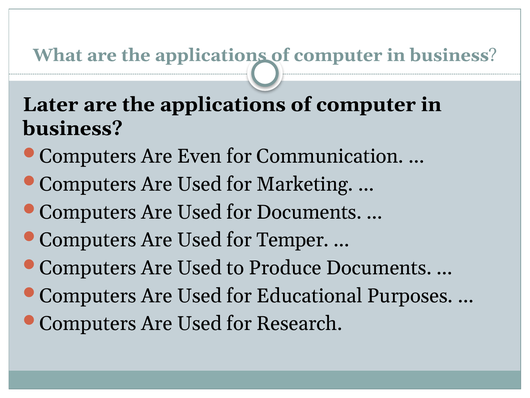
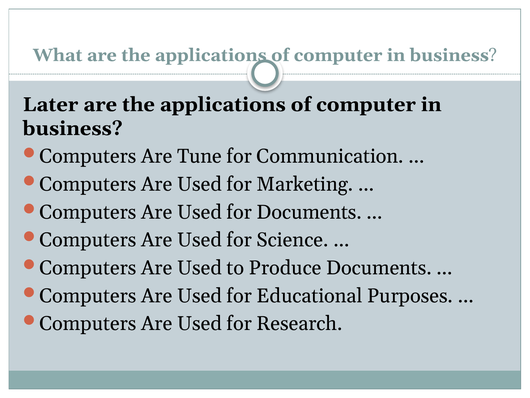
Even: Even -> Tune
Temper: Temper -> Science
